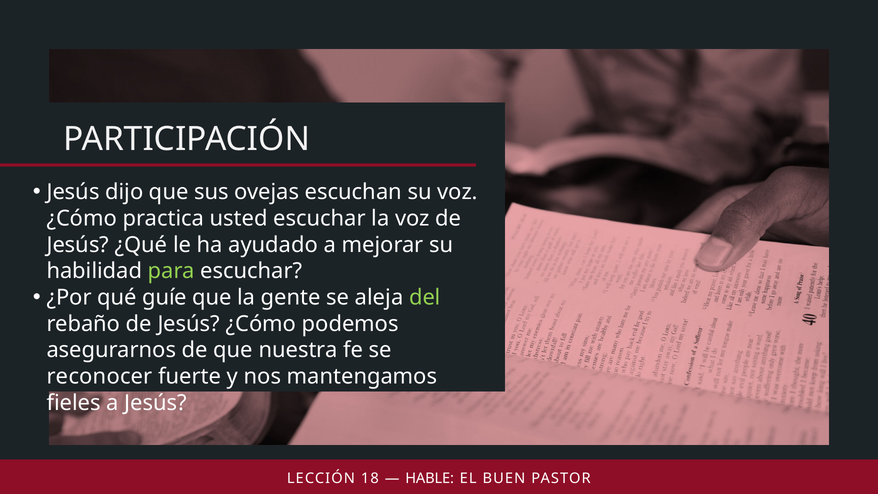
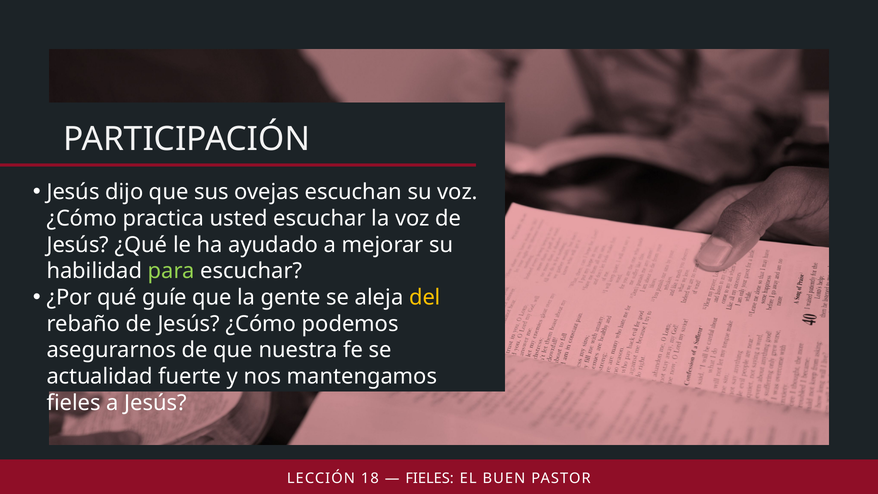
del colour: light green -> yellow
reconocer: reconocer -> actualidad
HABLE at (430, 478): HABLE -> FIELES
